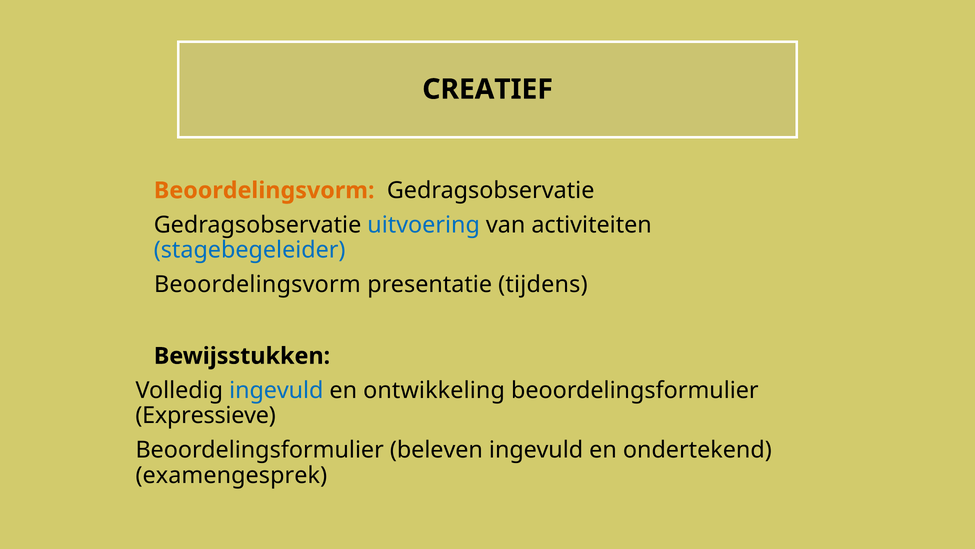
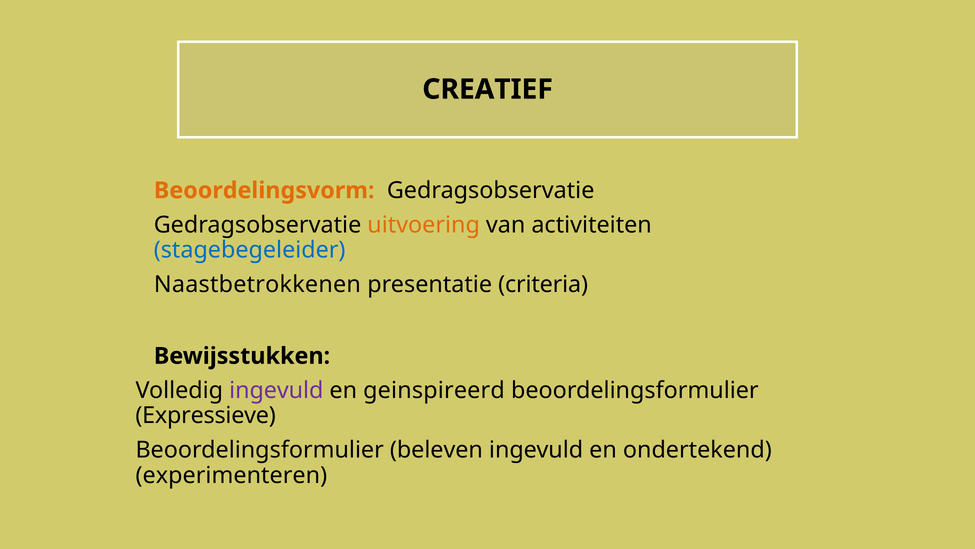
uitvoering colour: blue -> orange
Beoordelingsvorm at (257, 284): Beoordelingsvorm -> Naastbetrokkenen
tijdens: tijdens -> criteria
ingevuld at (276, 390) colour: blue -> purple
ontwikkeling: ontwikkeling -> geinspireerd
examengesprek: examengesprek -> experimenteren
